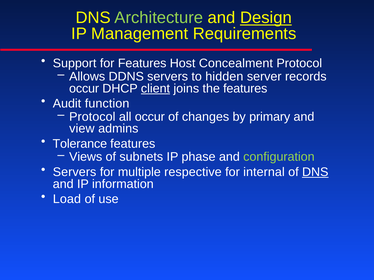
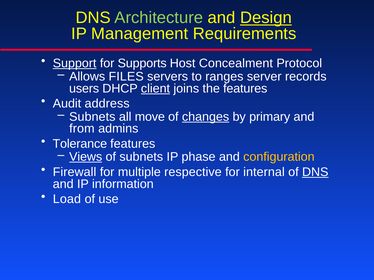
Support underline: none -> present
for Features: Features -> Supports
DDNS: DDNS -> FILES
hidden: hidden -> ranges
occur at (84, 89): occur -> users
function: function -> address
Protocol at (92, 117): Protocol -> Subnets
all occur: occur -> move
changes underline: none -> present
view: view -> from
Views underline: none -> present
configuration colour: light green -> yellow
Servers at (75, 172): Servers -> Firewall
